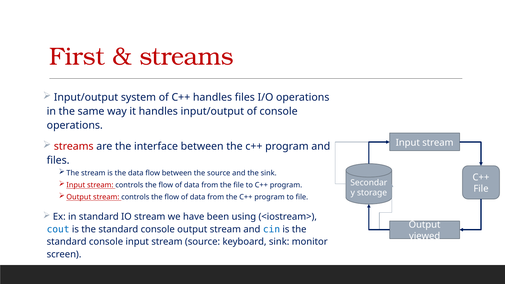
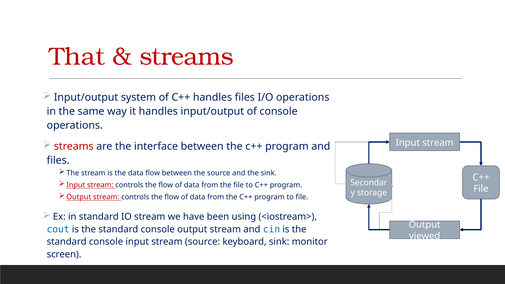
First: First -> That
